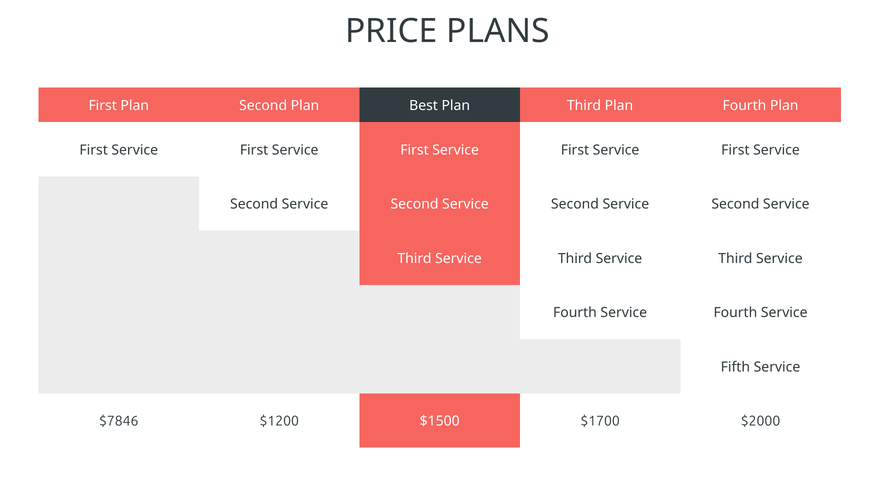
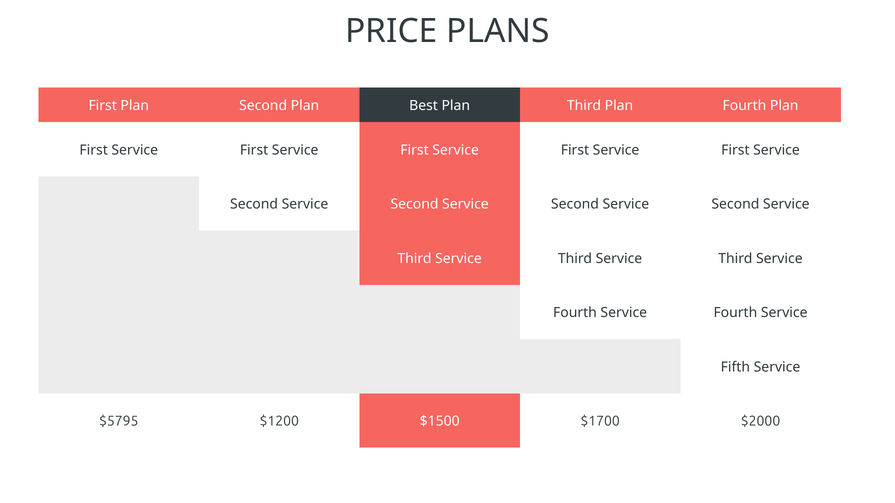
$7846: $7846 -> $5795
